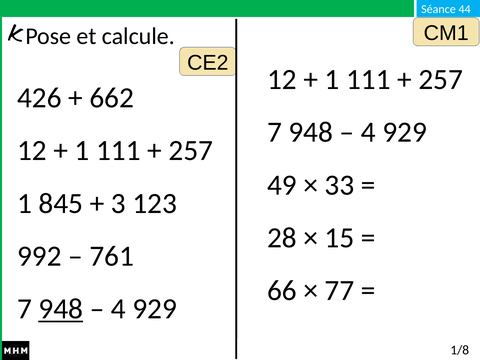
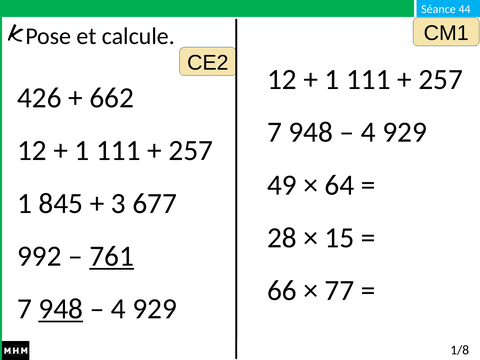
33: 33 -> 64
123: 123 -> 677
761 underline: none -> present
